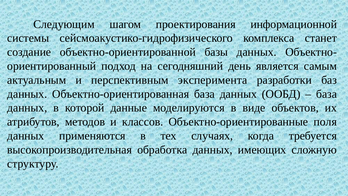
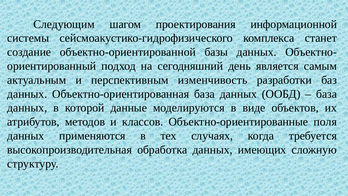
эксперимента: эксперимента -> изменчивость
